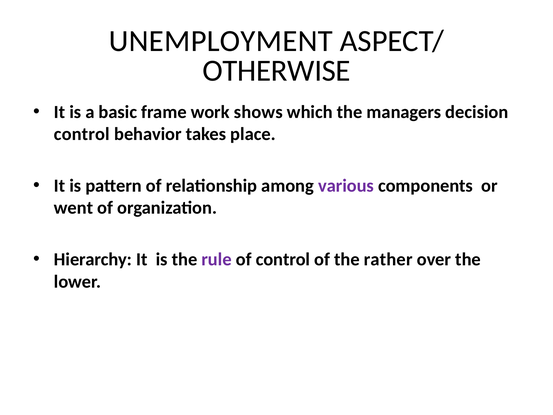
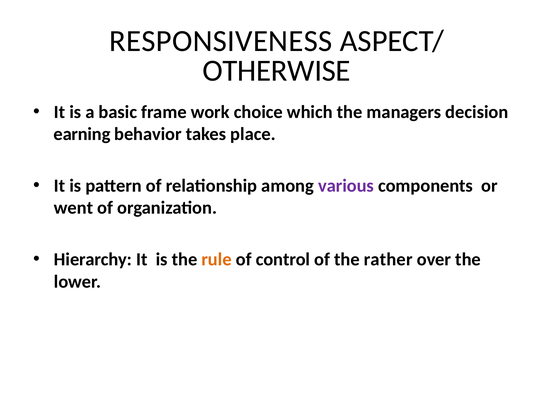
UNEMPLOYMENT: UNEMPLOYMENT -> RESPONSIVENESS
shows: shows -> choice
control at (82, 134): control -> earning
rule colour: purple -> orange
